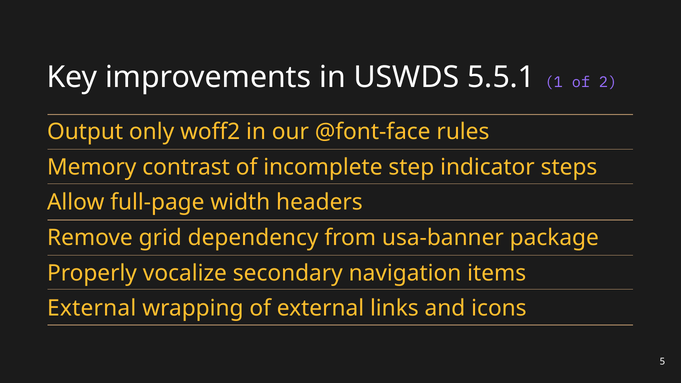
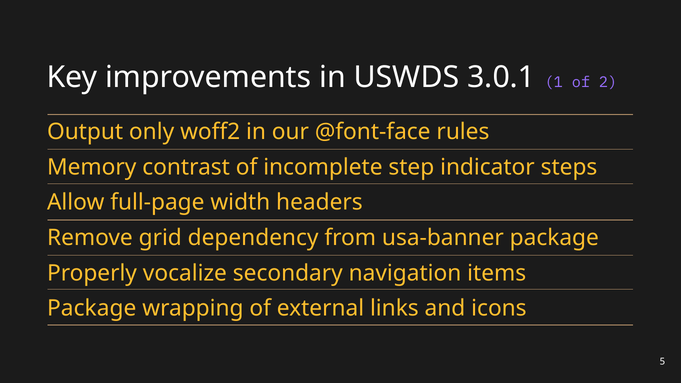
5.5.1: 5.5.1 -> 3.0.1
External at (92, 309): External -> Package
